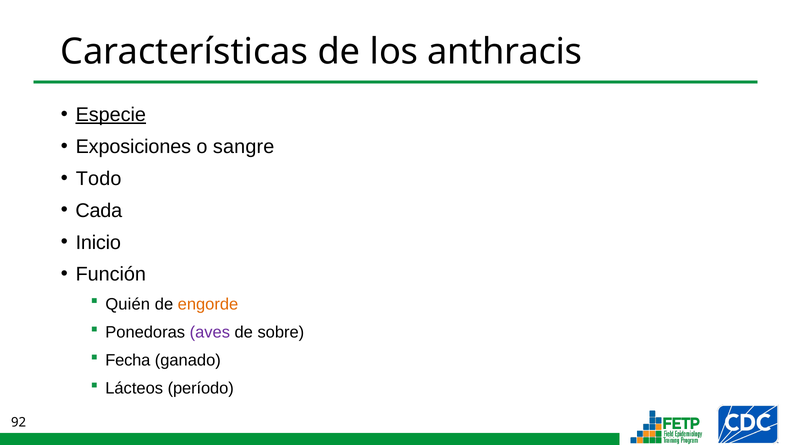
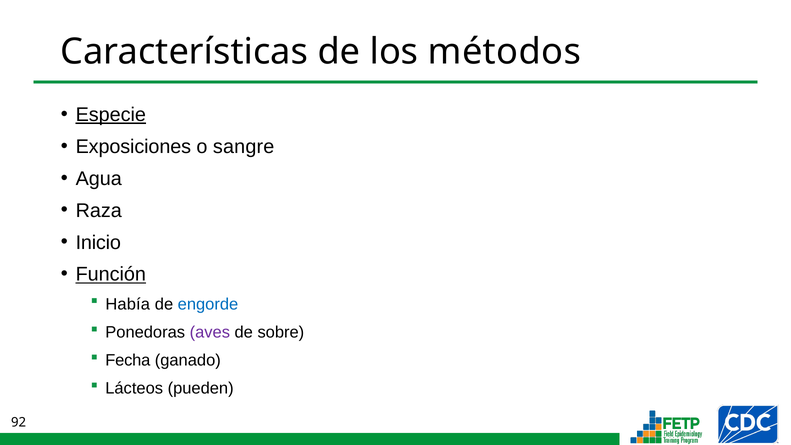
anthracis: anthracis -> métodos
Todo: Todo -> Agua
Cada: Cada -> Raza
Función underline: none -> present
Quién: Quién -> Había
engorde colour: orange -> blue
período: período -> pueden
